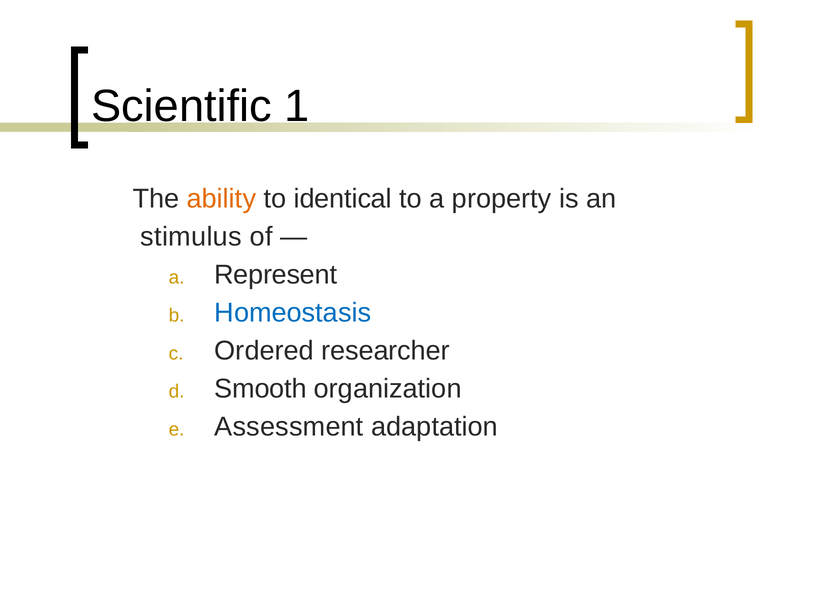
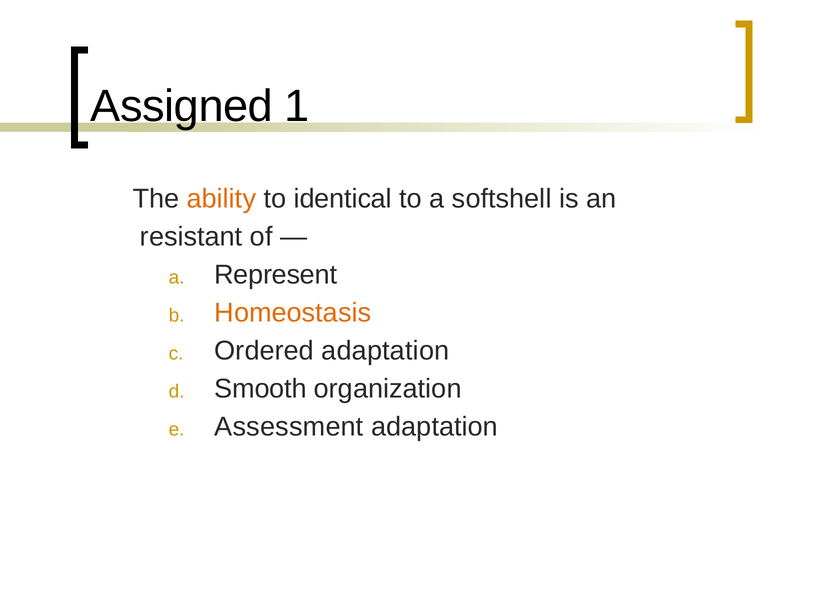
Scientific: Scientific -> Assigned
property: property -> softshell
stimulus: stimulus -> resistant
Homeostasis colour: blue -> orange
Ordered researcher: researcher -> adaptation
